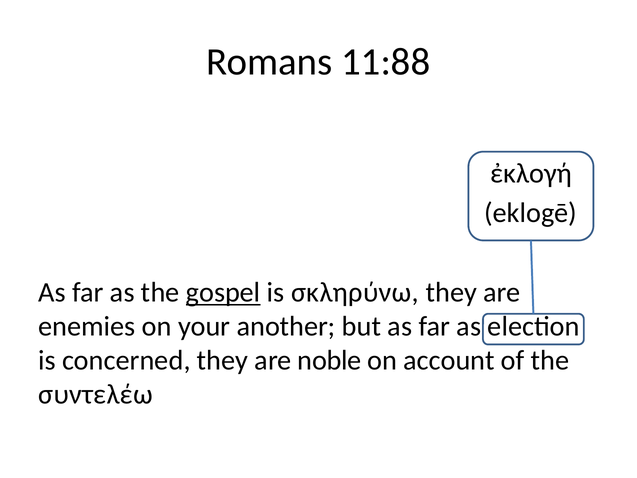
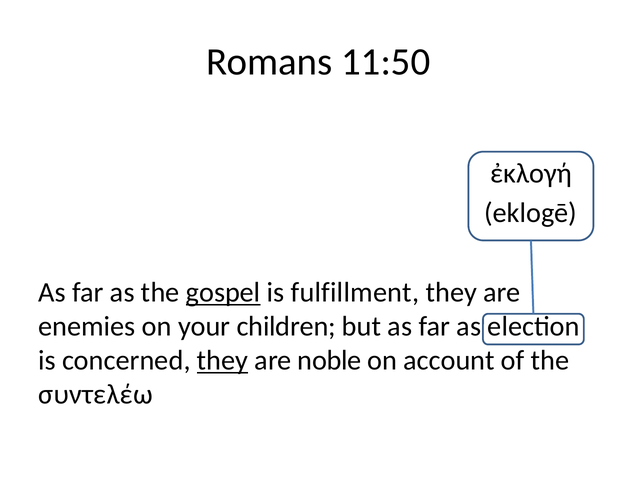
11:88: 11:88 -> 11:50
σκληρύνω: σκληρύνω -> fulfillment
another: another -> children
they at (223, 360) underline: none -> present
